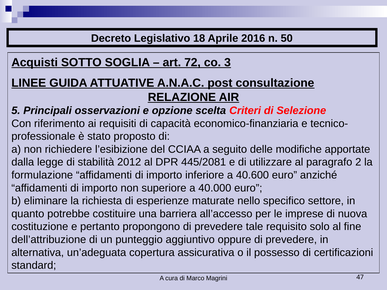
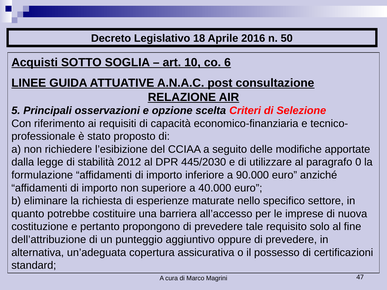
72: 72 -> 10
3: 3 -> 6
445/2081: 445/2081 -> 445/2030
2: 2 -> 0
40.600: 40.600 -> 90.000
